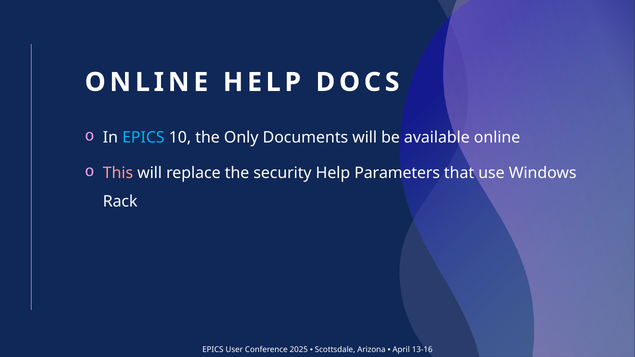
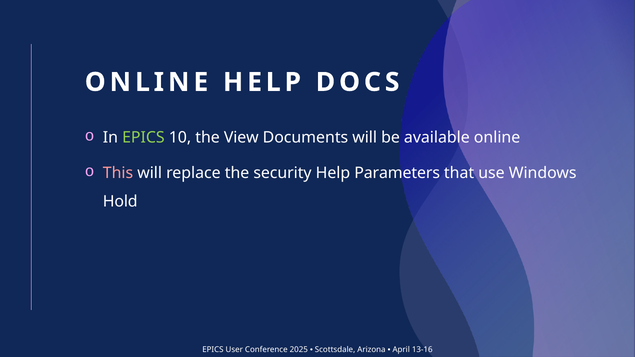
EPICS at (143, 138) colour: light blue -> light green
Only: Only -> View
Rack: Rack -> Hold
